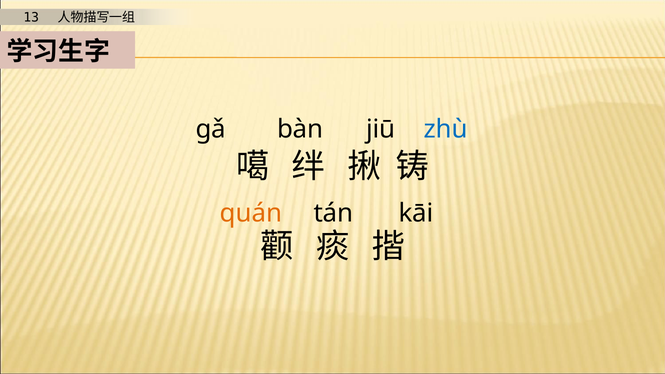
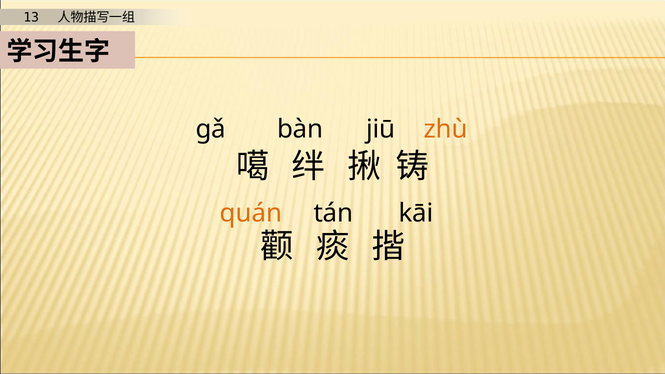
zhù colour: blue -> orange
